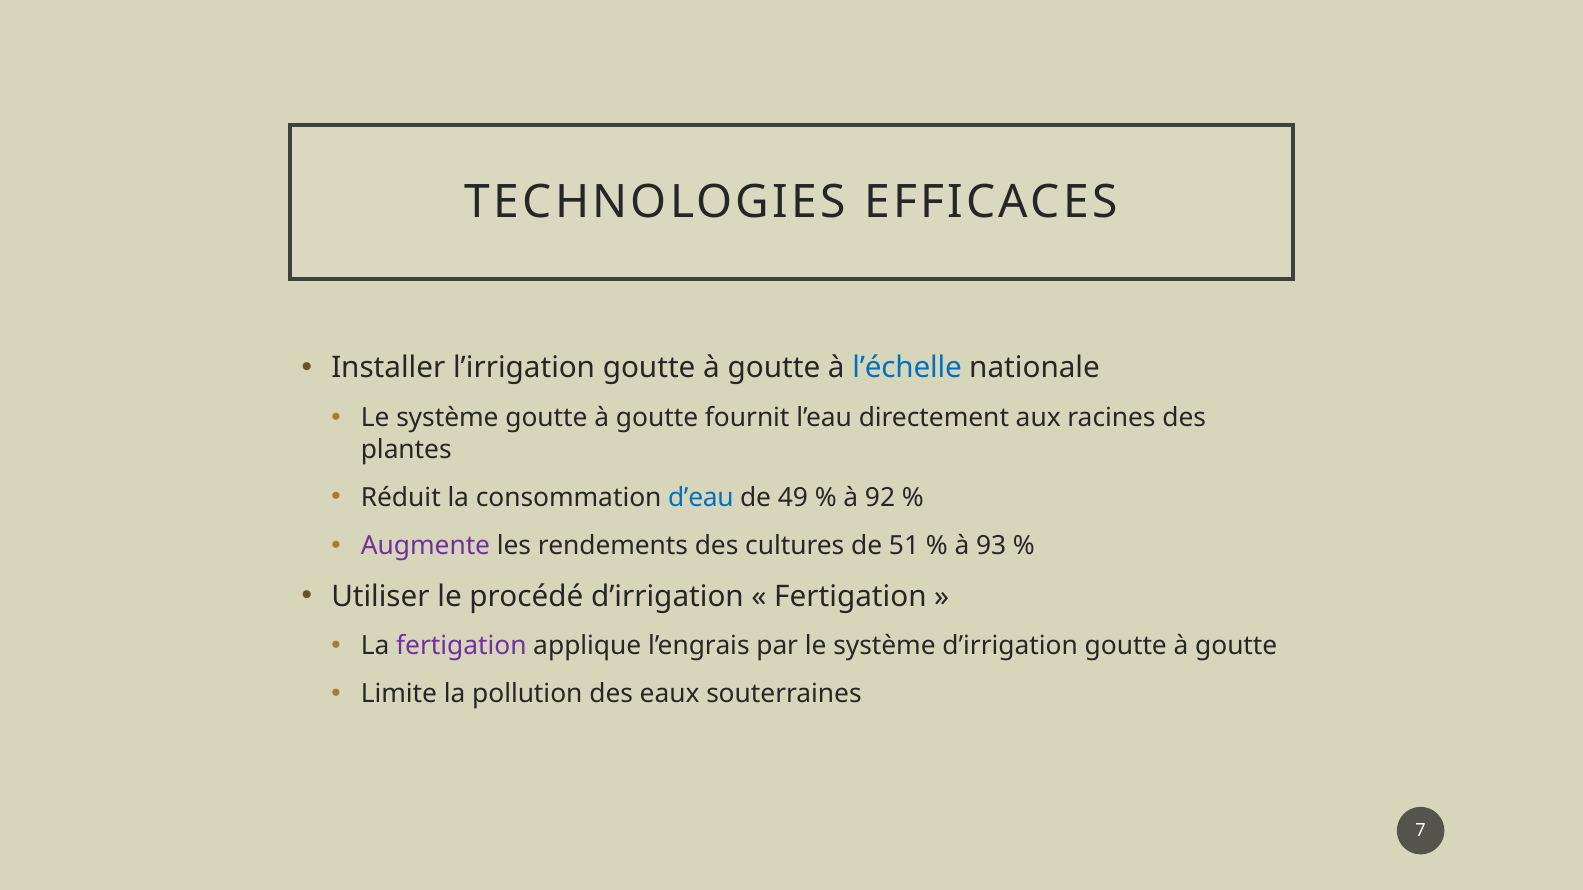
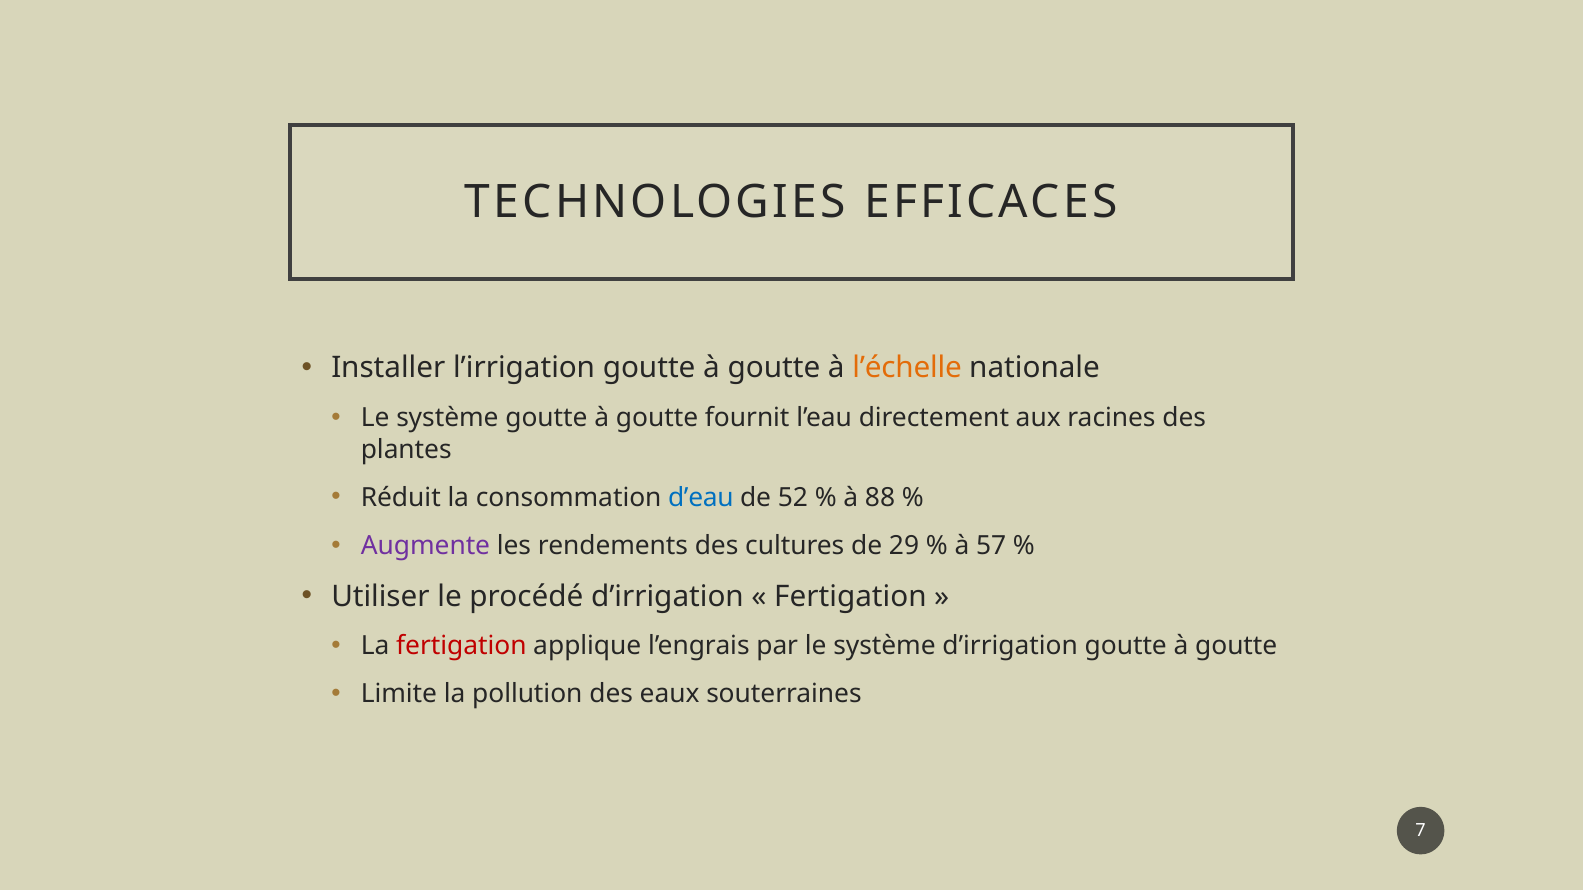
l’échelle colour: blue -> orange
49: 49 -> 52
92: 92 -> 88
51: 51 -> 29
93: 93 -> 57
fertigation at (461, 646) colour: purple -> red
